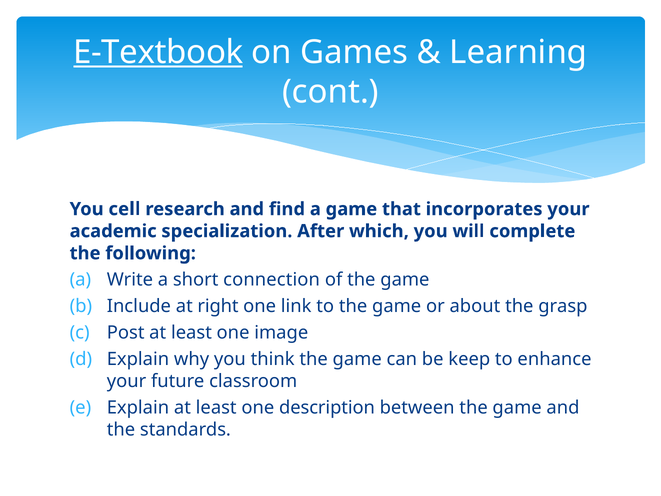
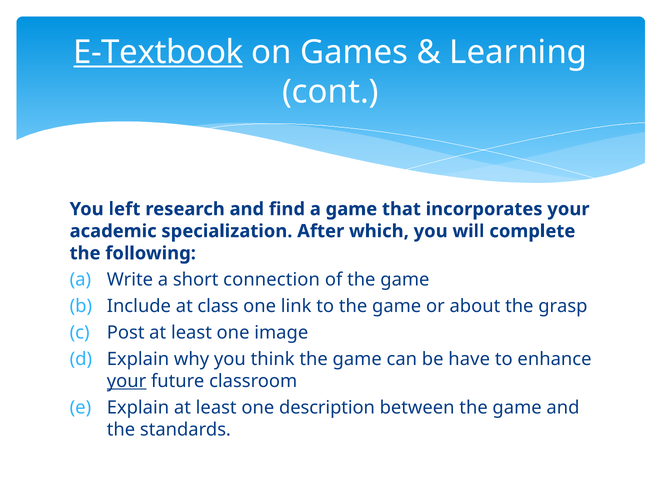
cell: cell -> left
right: right -> class
keep: keep -> have
your at (127, 381) underline: none -> present
